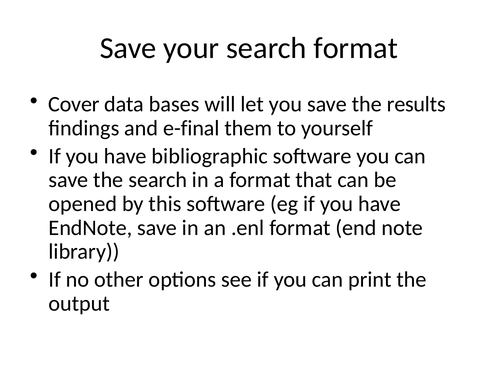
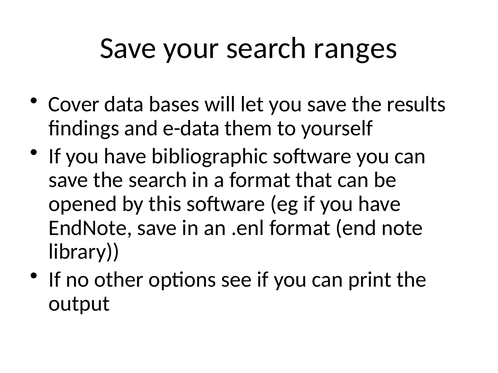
search format: format -> ranges
e-final: e-final -> e-data
